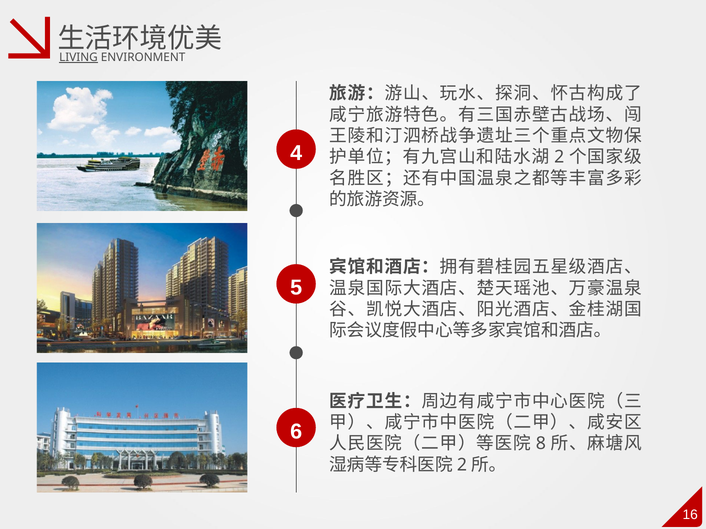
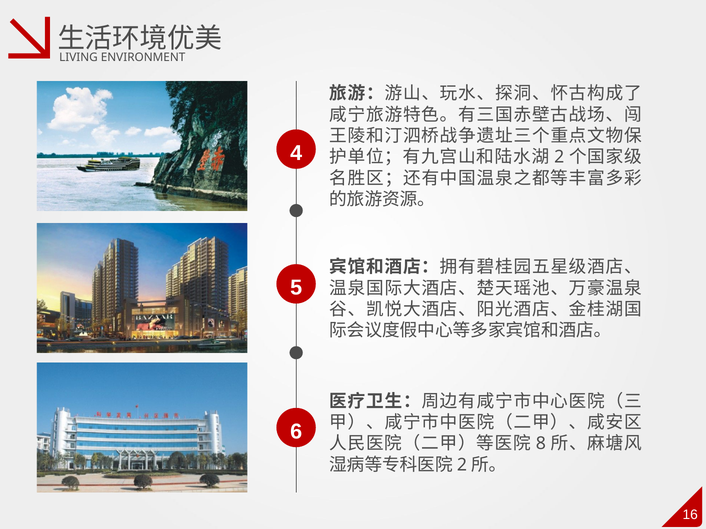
LIVING underline: present -> none
